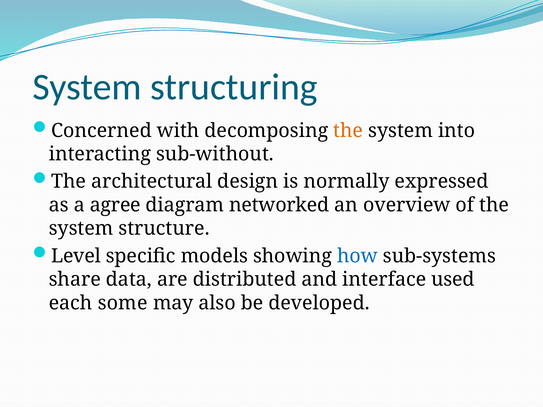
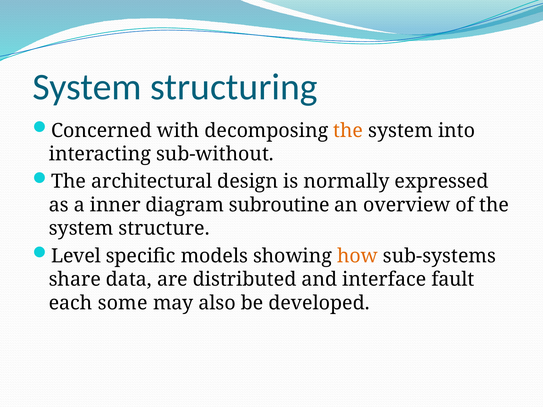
agree: agree -> inner
networked: networked -> subroutine
how colour: blue -> orange
used: used -> fault
